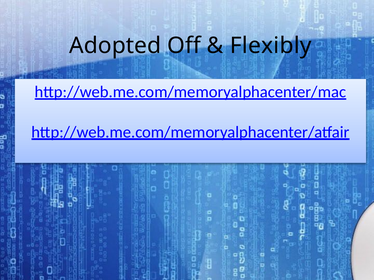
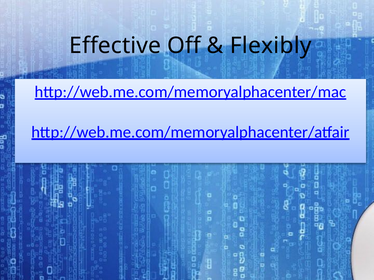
Adopted: Adopted -> Effective
